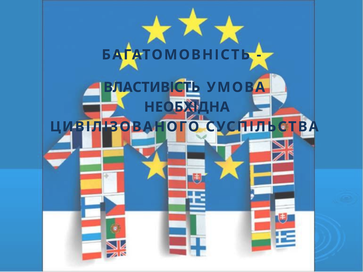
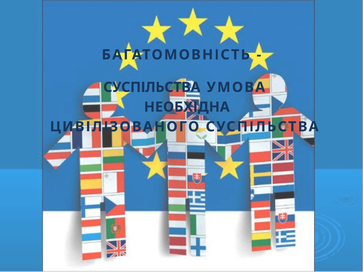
ВЛАСТИВІСТЬ at (152, 87): ВЛАСТИВІСТЬ -> СУСПІЛЬСТВА
